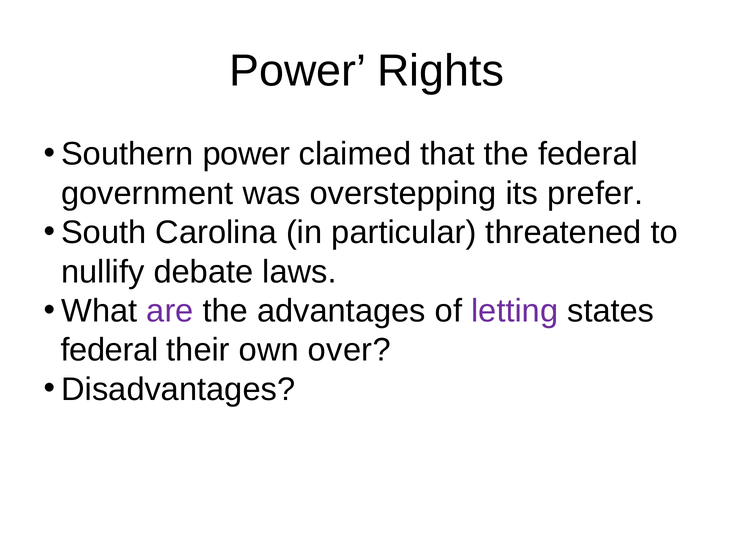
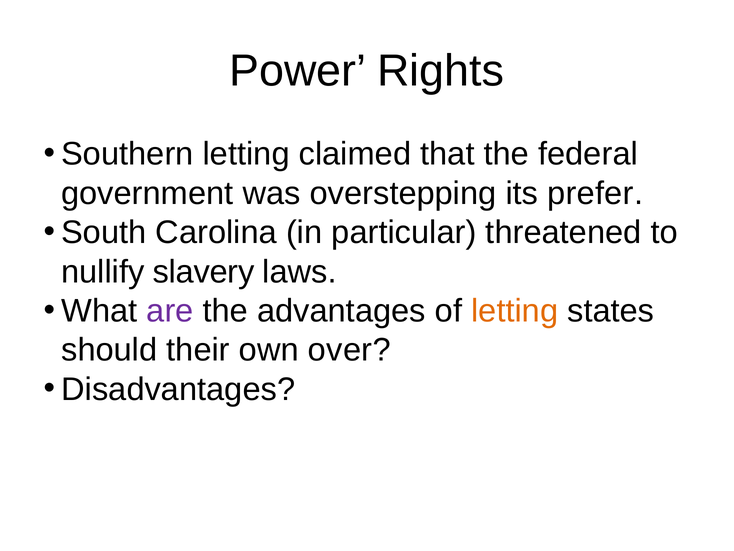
Southern power: power -> letting
debate: debate -> slavery
letting at (515, 311) colour: purple -> orange
federal at (109, 350): federal -> should
